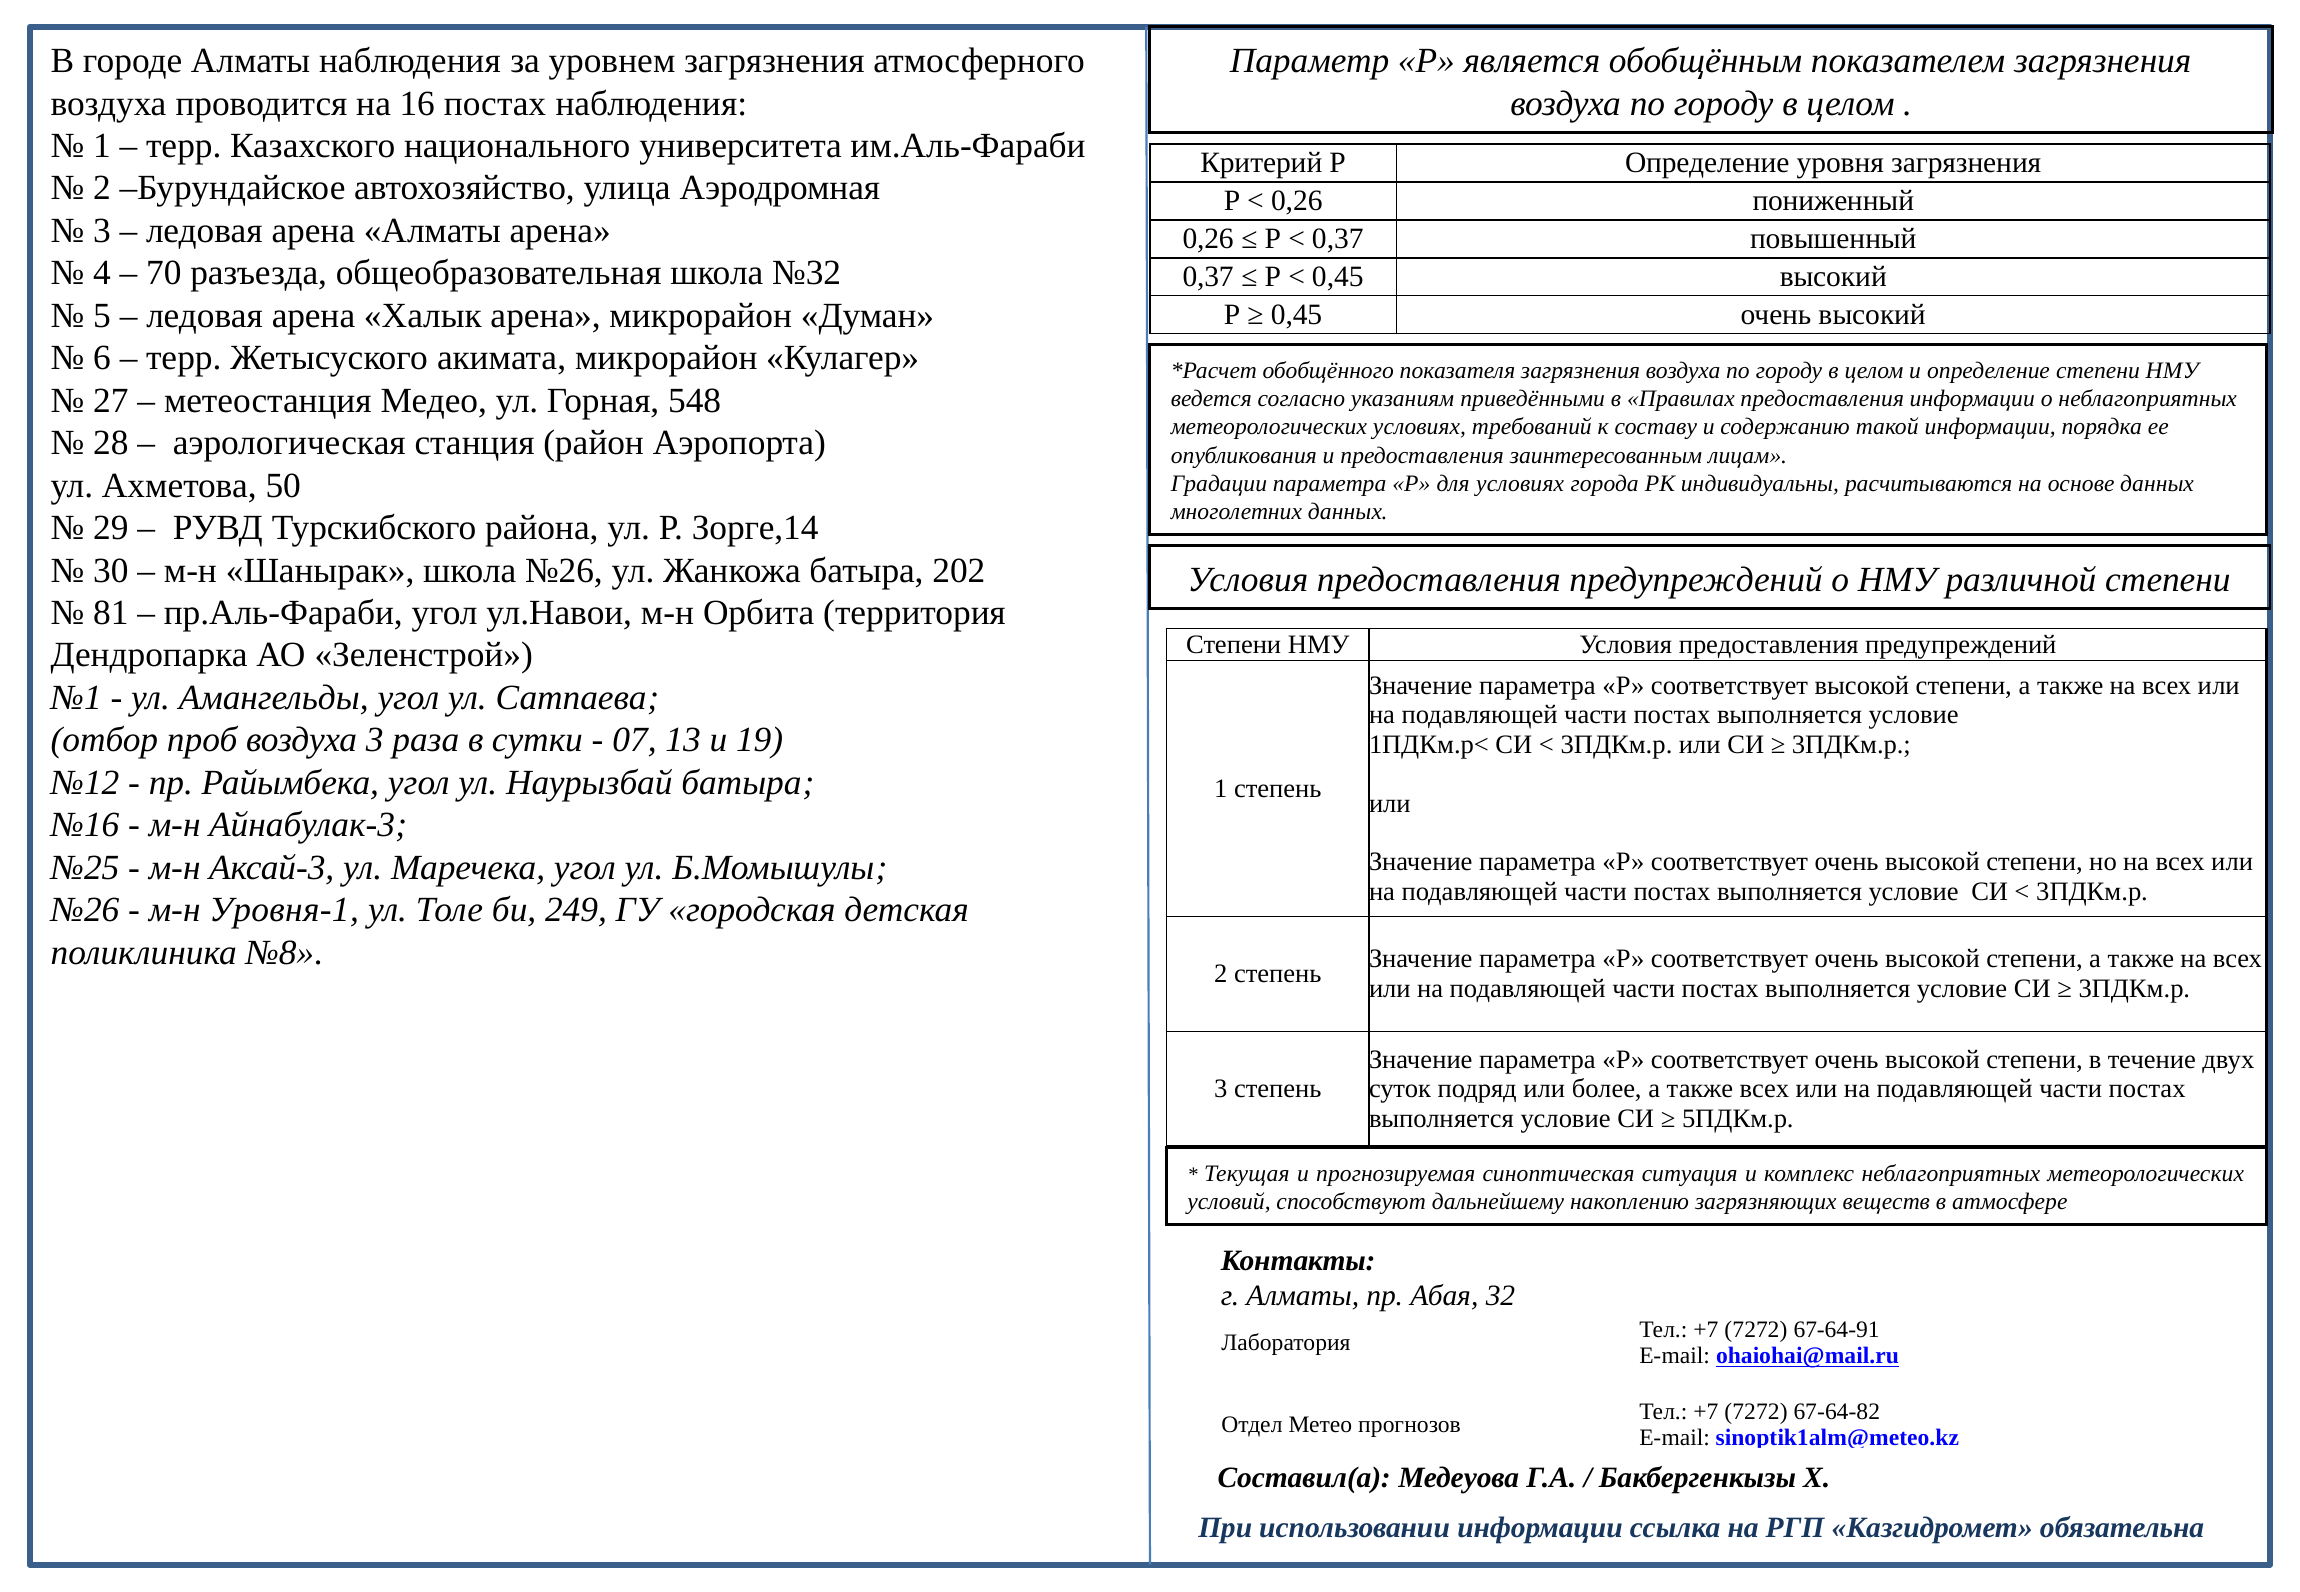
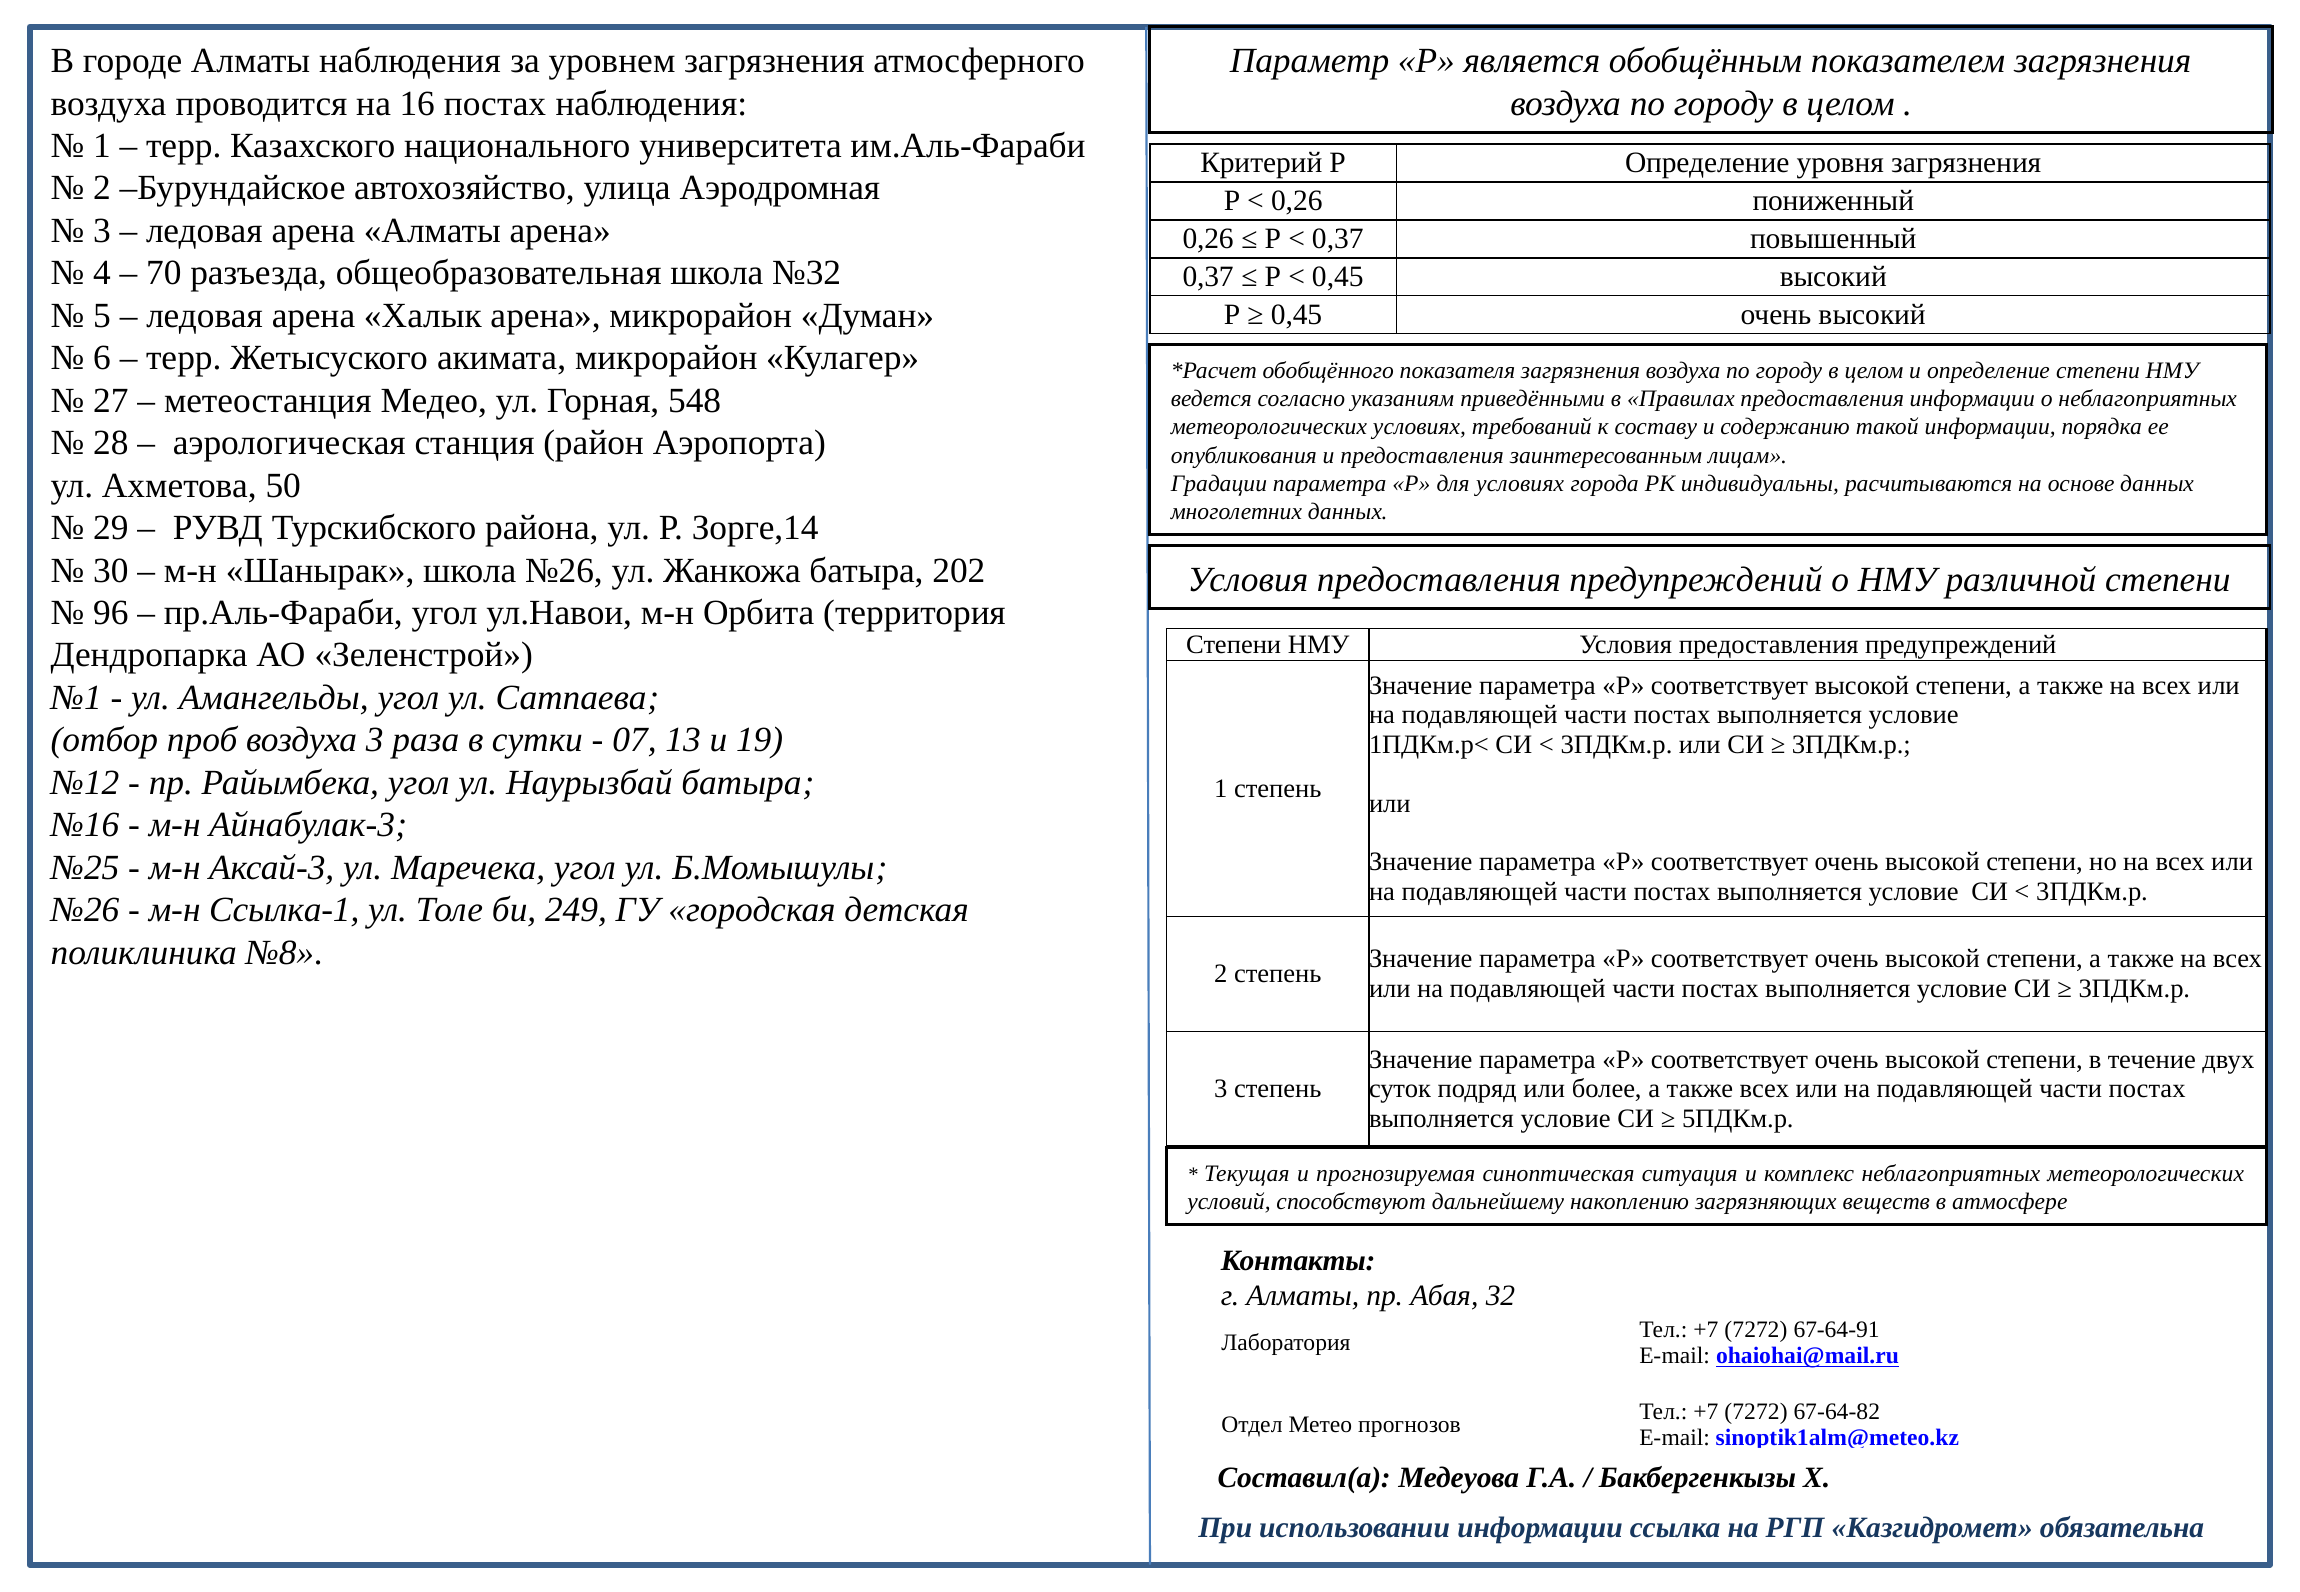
81: 81 -> 96
Уровня-1: Уровня-1 -> Ссылка-1
